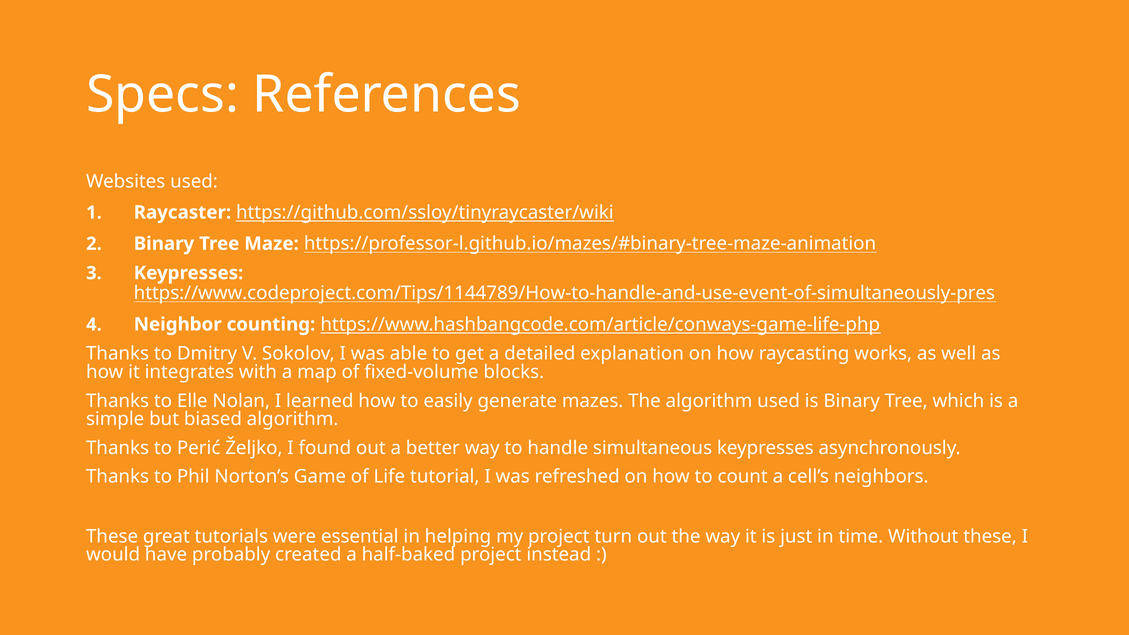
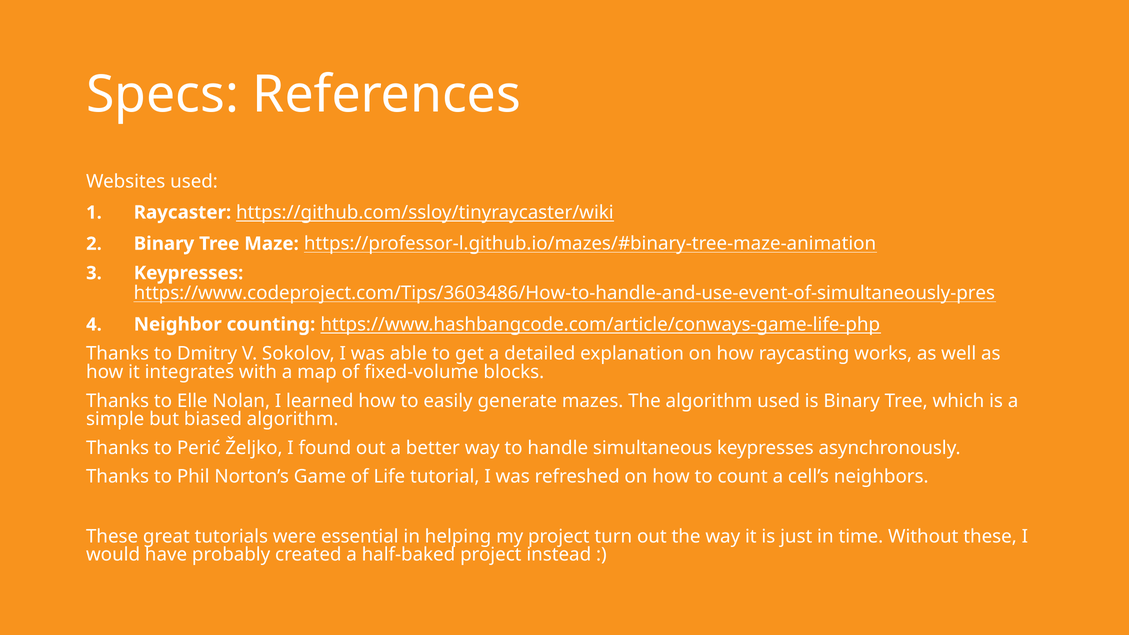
https://www.codeproject.com/Tips/1144789/How-to-handle-and-use-event-of-simultaneously-pres: https://www.codeproject.com/Tips/1144789/How-to-handle-and-use-event-of-simultaneously-pres -> https://www.codeproject.com/Tips/3603486/How-to-handle-and-use-event-of-simultaneously-pres
